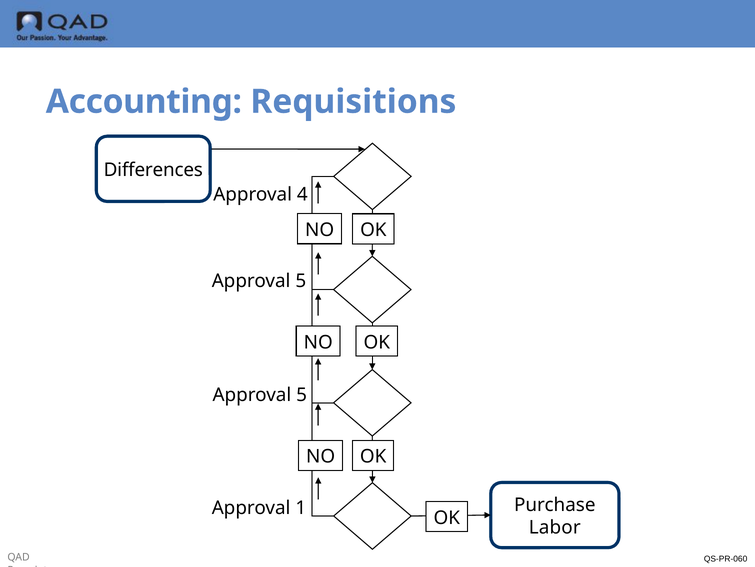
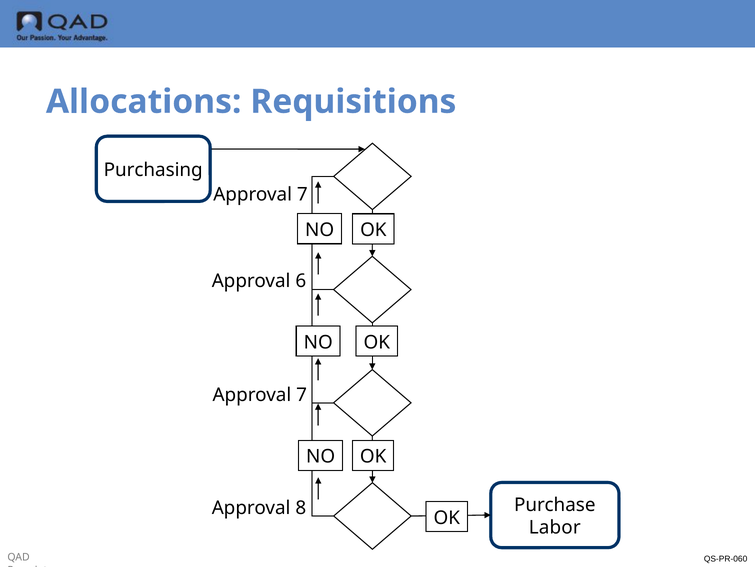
Accounting: Accounting -> Allocations
Differences: Differences -> Purchasing
4 at (302, 194): 4 -> 7
5 at (301, 280): 5 -> 6
5 at (302, 394): 5 -> 7
1: 1 -> 8
